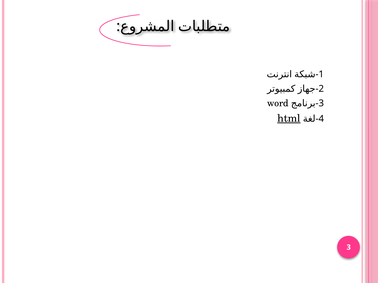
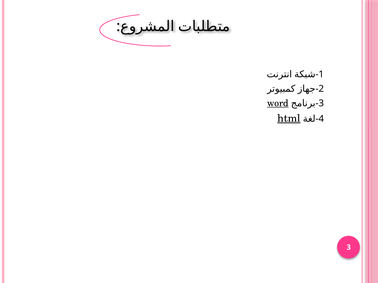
word underline: none -> present
